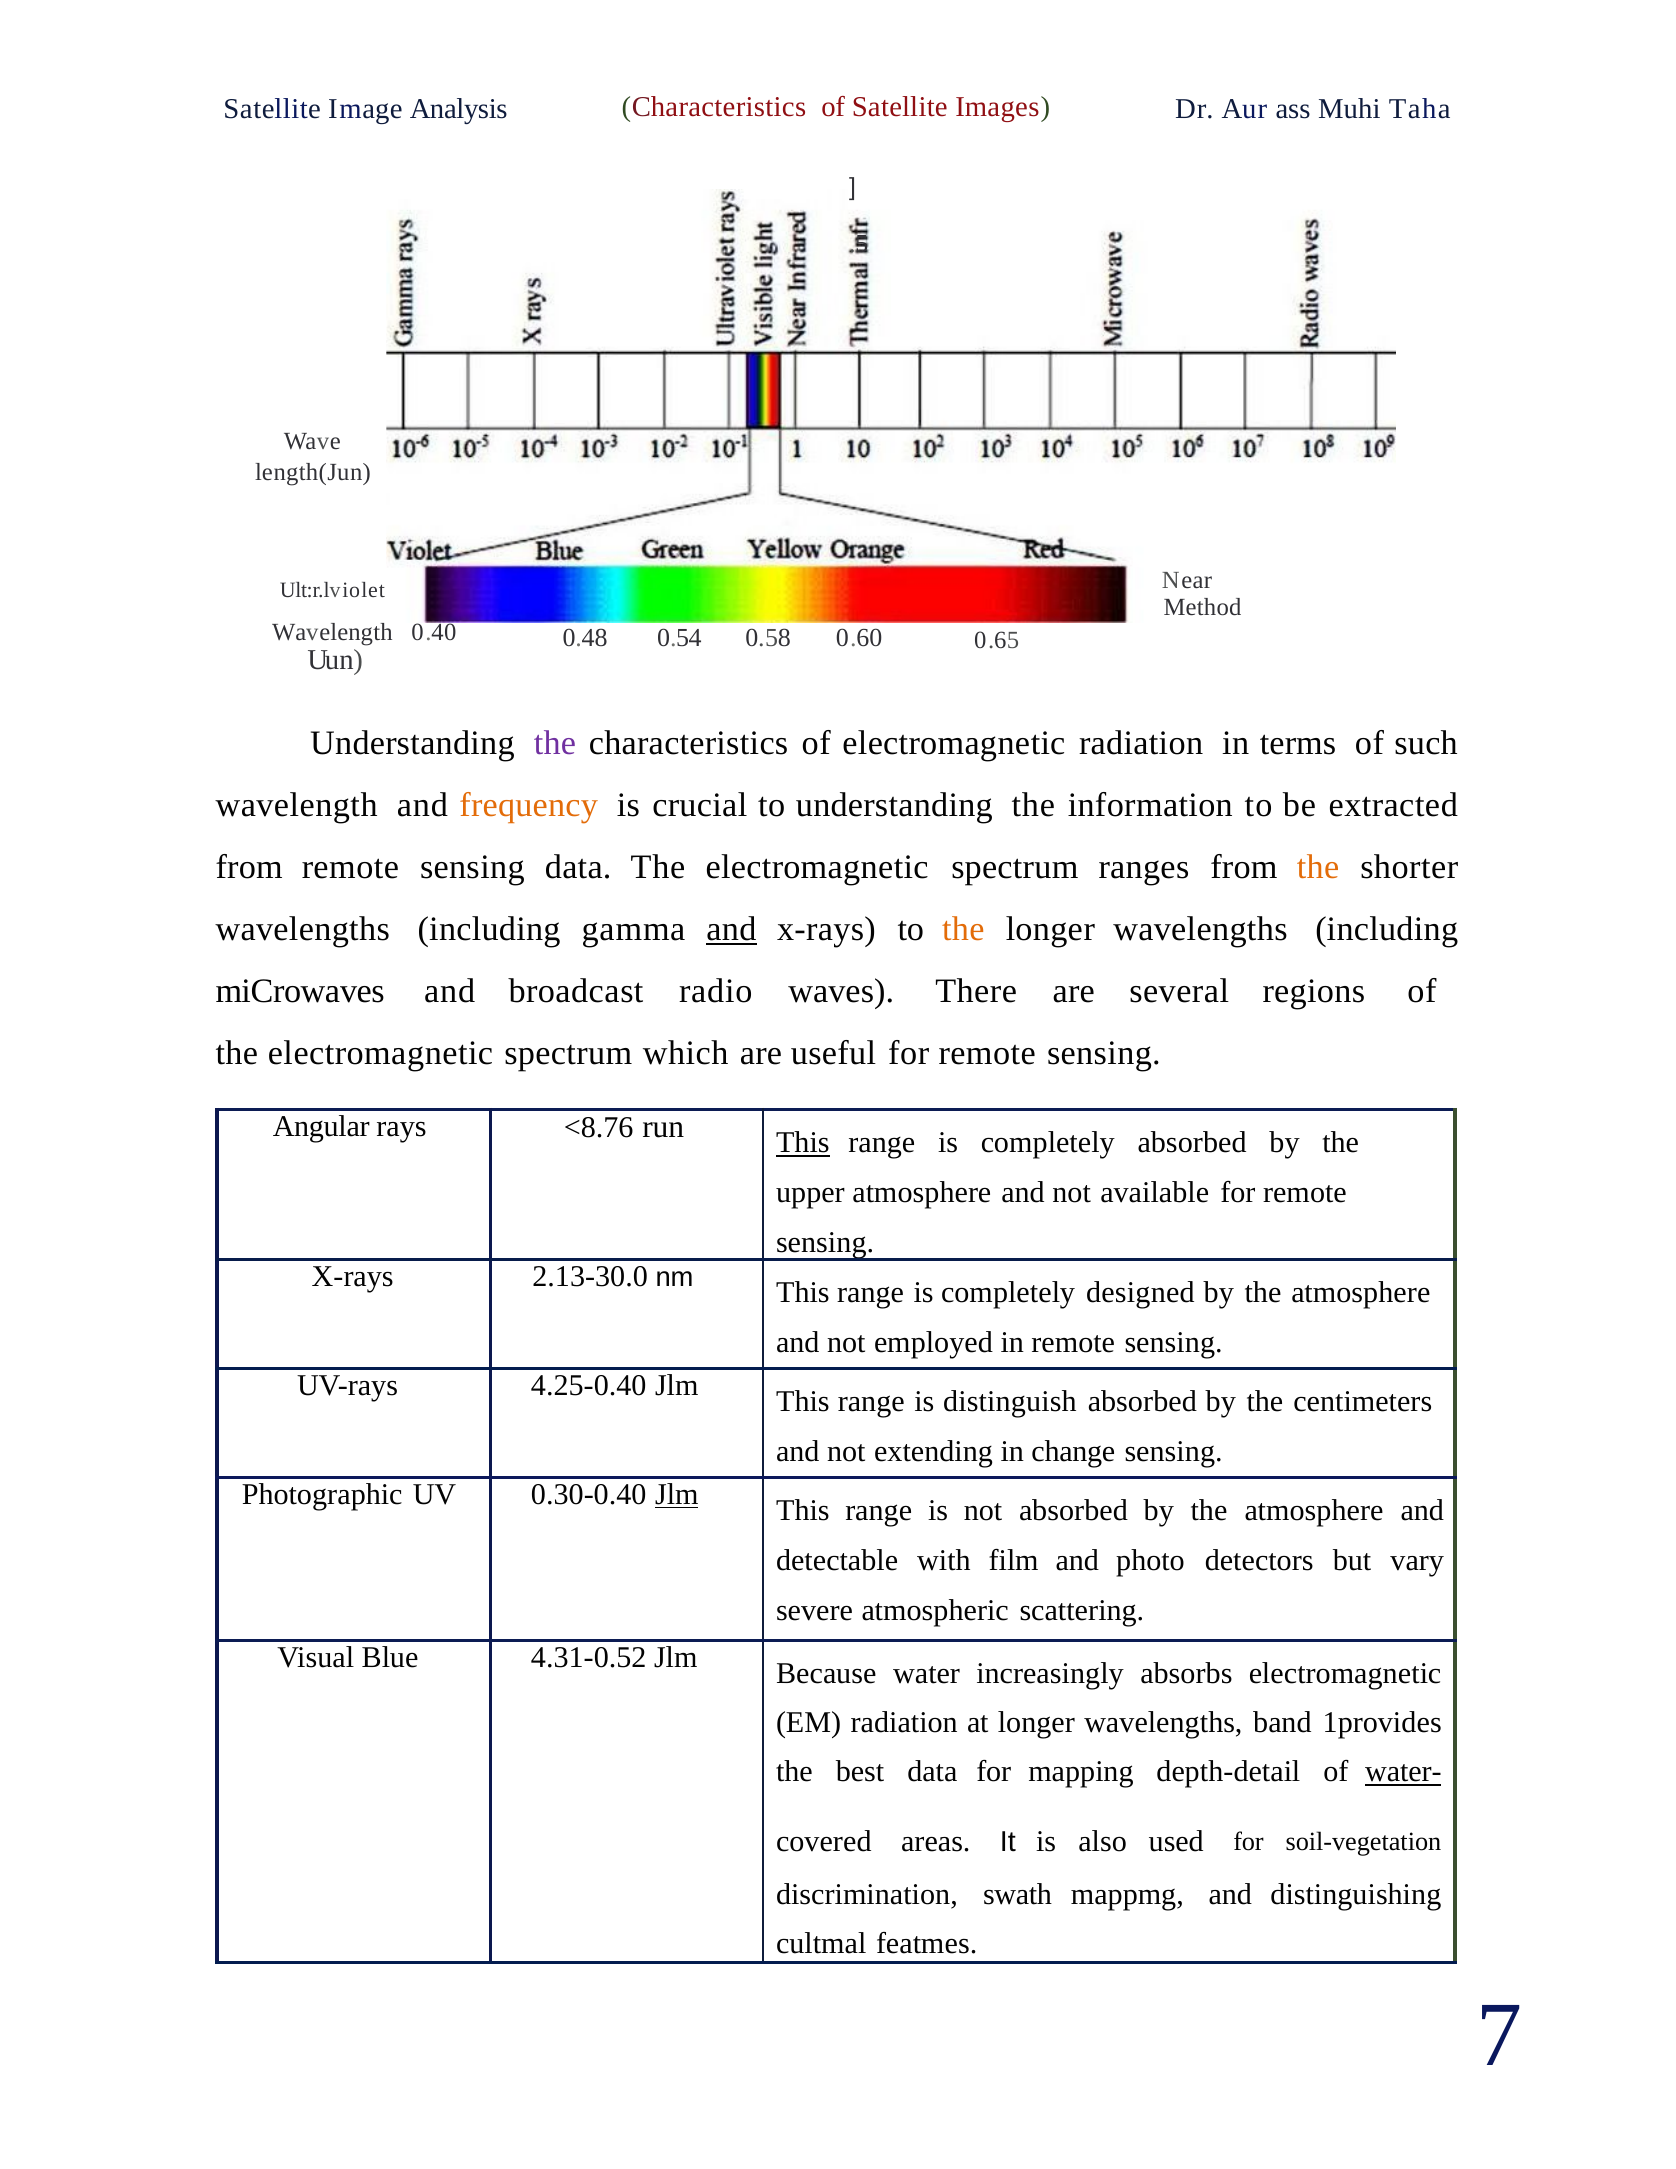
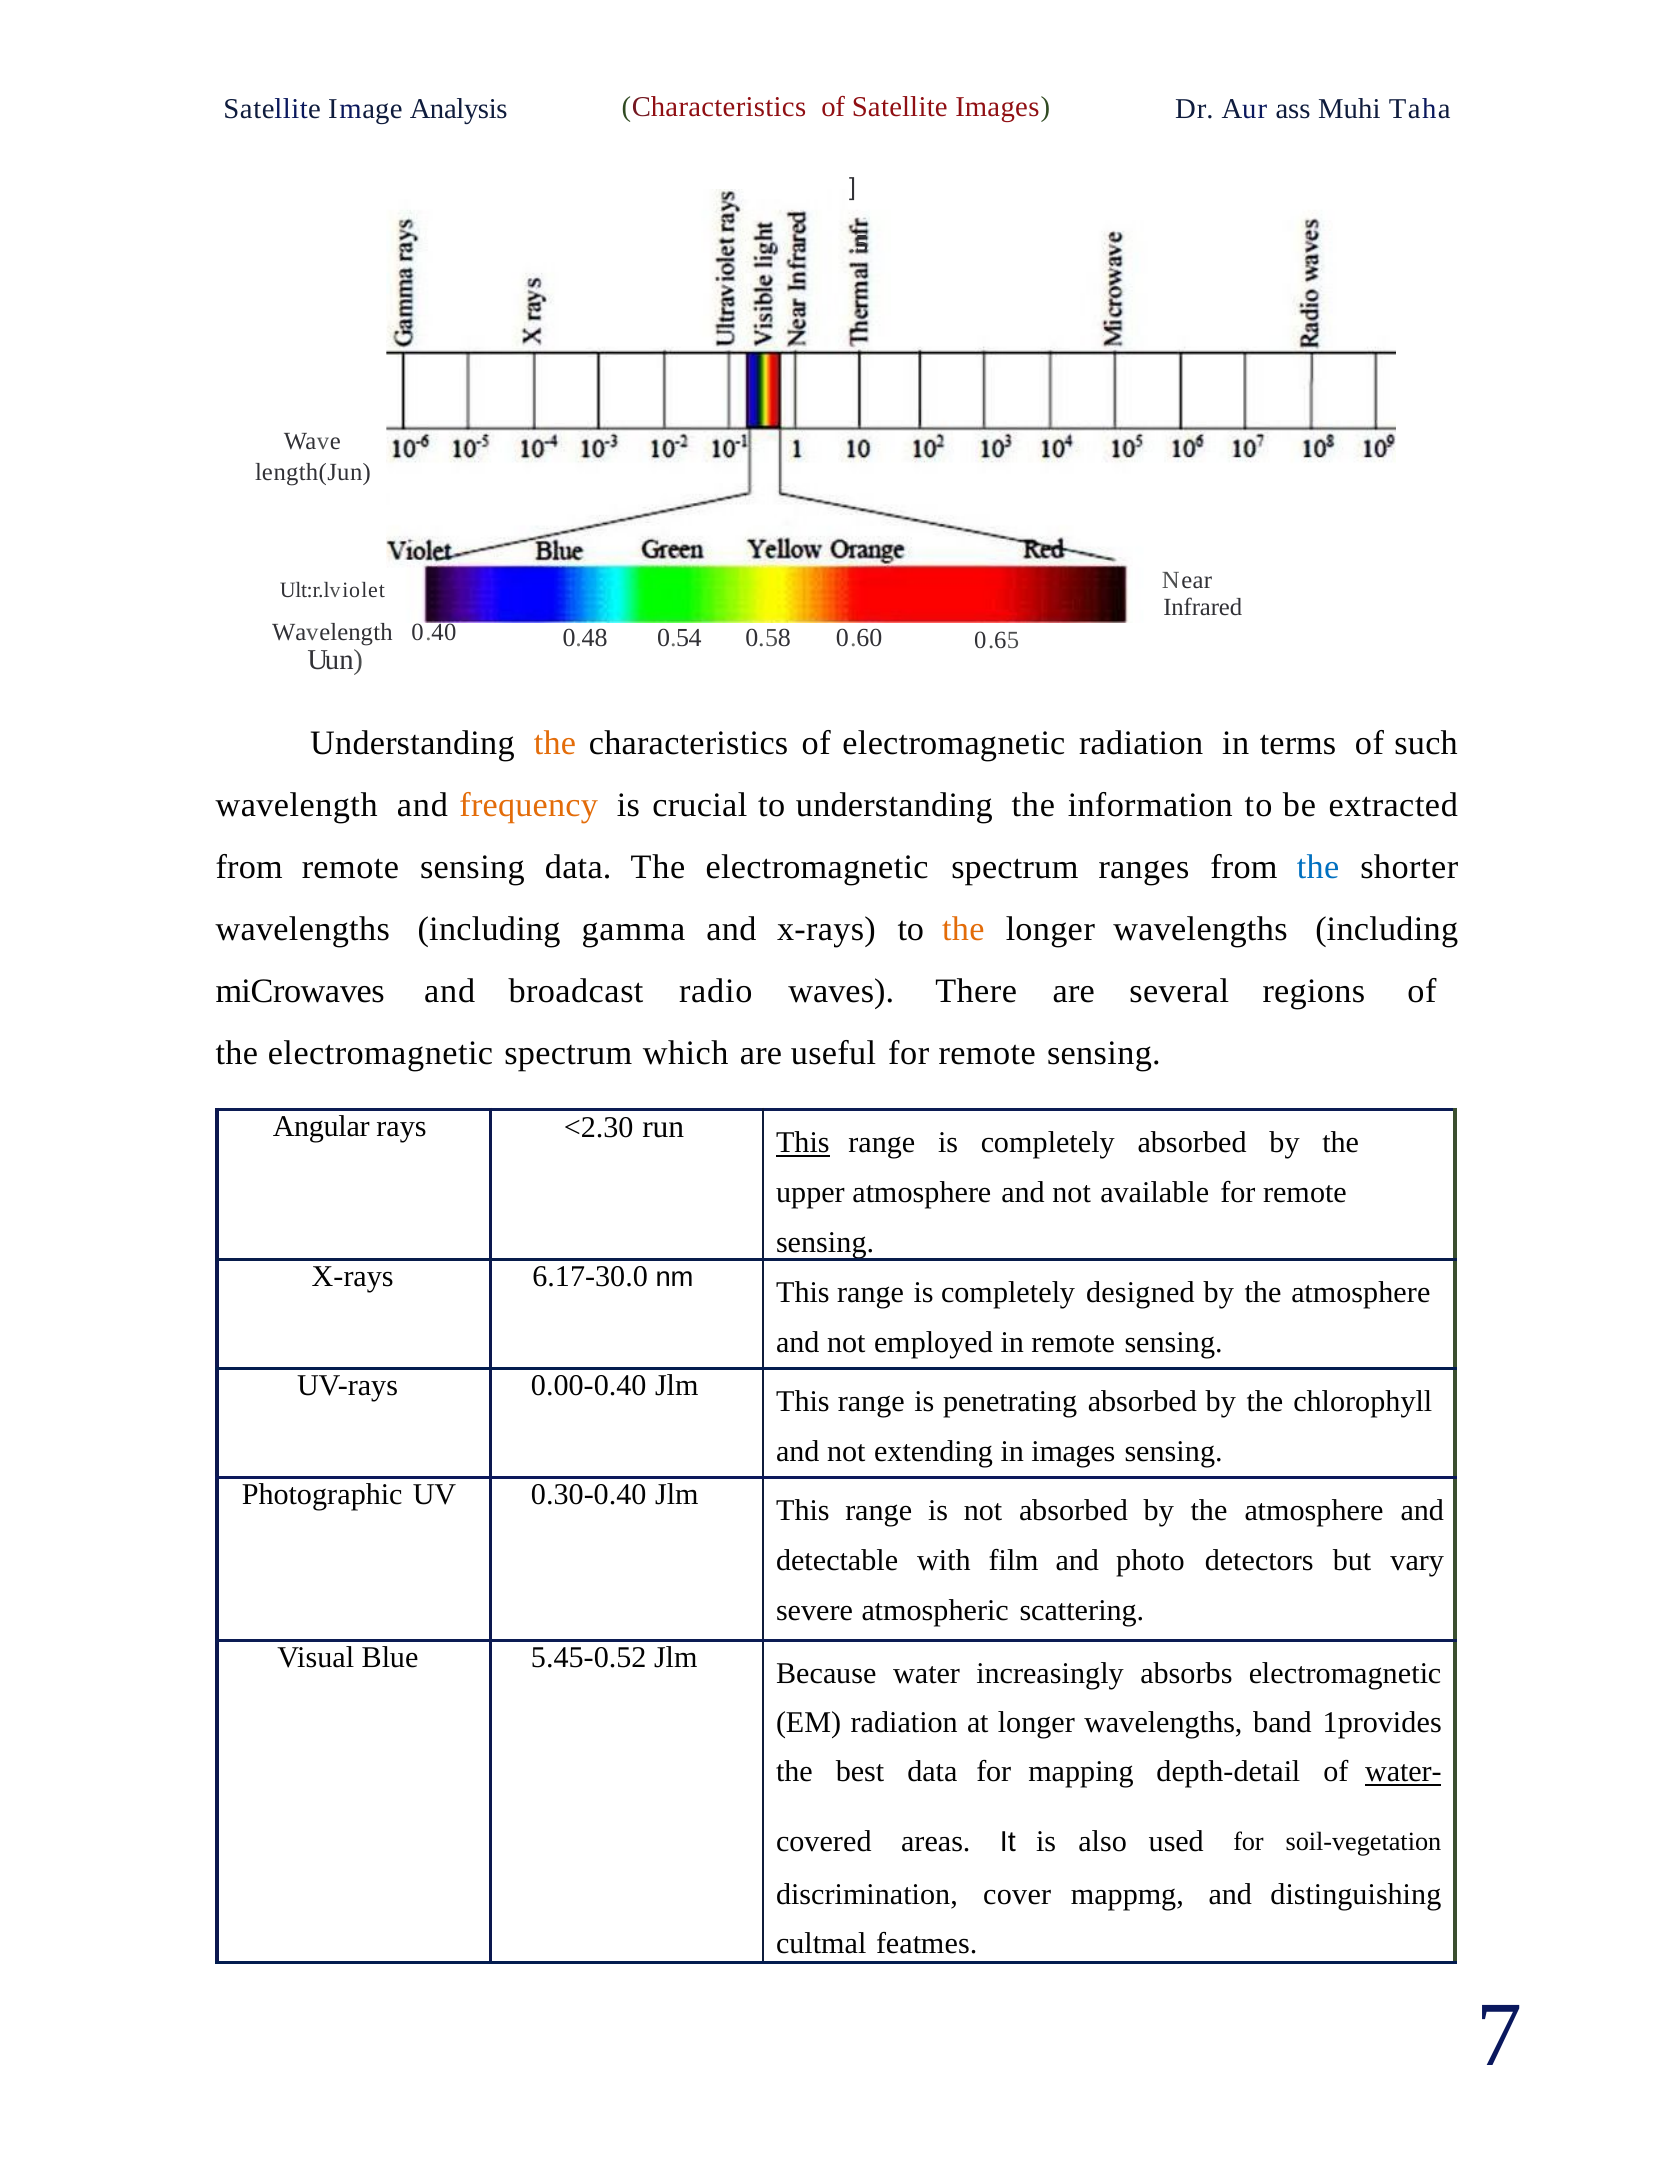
Method: Method -> Infrared
the at (555, 743) colour: purple -> orange
the at (1318, 867) colour: orange -> blue
and at (731, 929) underline: present -> none
<8.76: <8.76 -> <2.30
2.13-30.0: 2.13-30.0 -> 6.17-30.0
4.25-0.40: 4.25-0.40 -> 0.00-0.40
distinguish: distinguish -> penetrating
centimeters: centimeters -> chlorophyll
in change: change -> images
Jlm at (677, 1494) underline: present -> none
4.31-0.52: 4.31-0.52 -> 5.45-0.52
swath: swath -> cover
